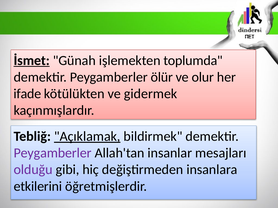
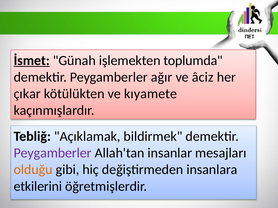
ölür: ölür -> ağır
olur: olur -> âciz
ifade: ifade -> çıkar
gidermek: gidermek -> kıyamete
Açıklamak underline: present -> none
olduğu colour: purple -> orange
